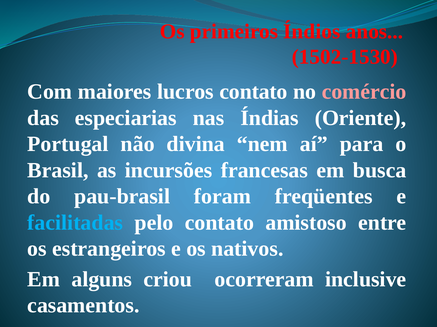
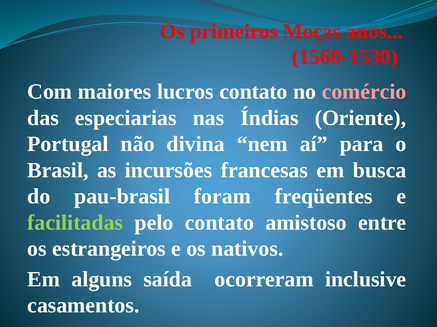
Índios: Índios -> Moças
1502-1530: 1502-1530 -> 1560-1530
facilitadas colour: light blue -> light green
criou: criou -> saída
